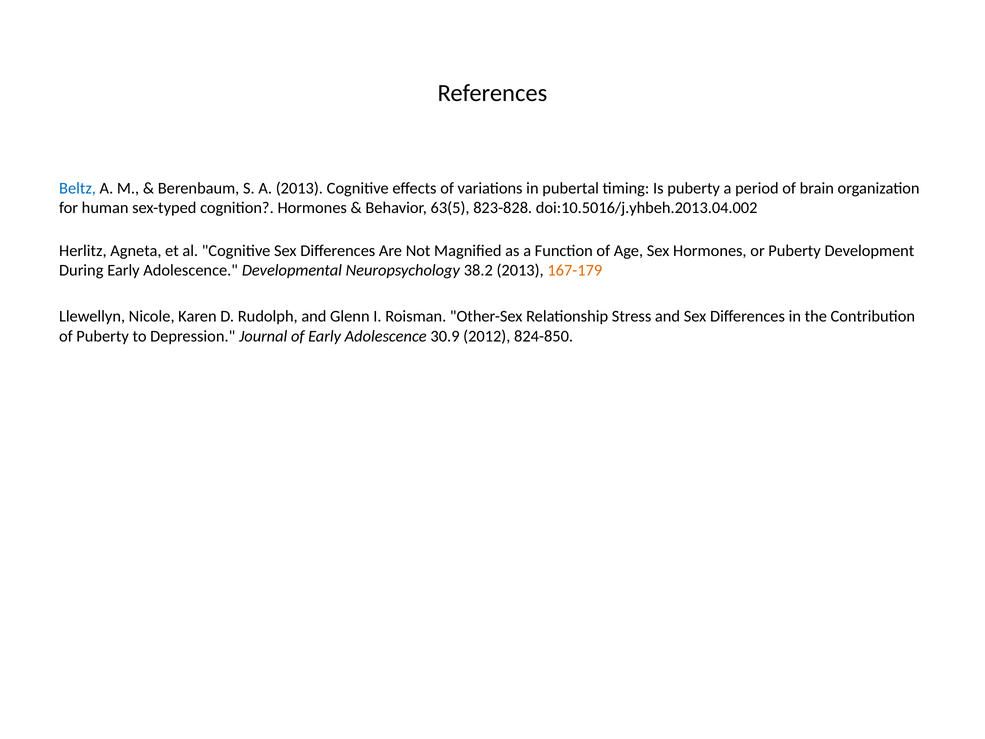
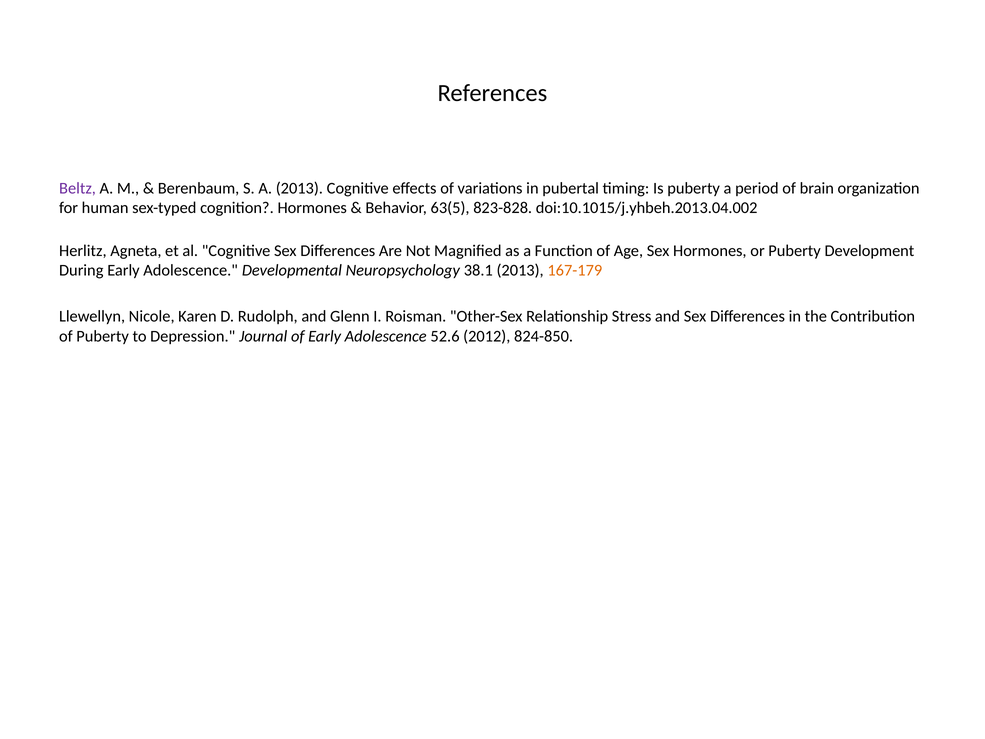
Beltz colour: blue -> purple
doi:10.5016/j.yhbeh.2013.04.002: doi:10.5016/j.yhbeh.2013.04.002 -> doi:10.1015/j.yhbeh.2013.04.002
38.2: 38.2 -> 38.1
30.9: 30.9 -> 52.6
